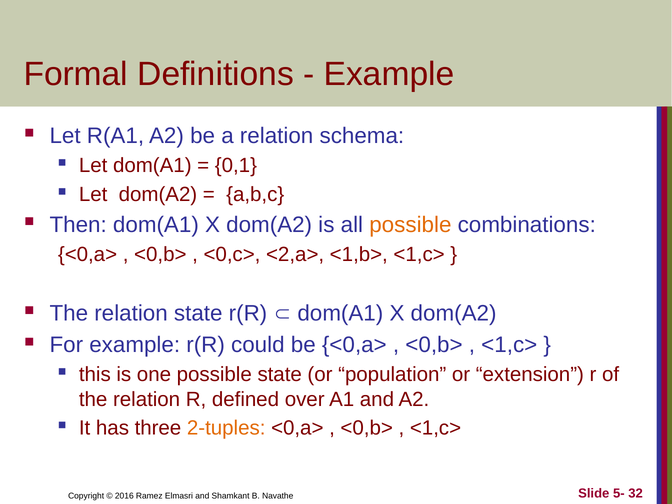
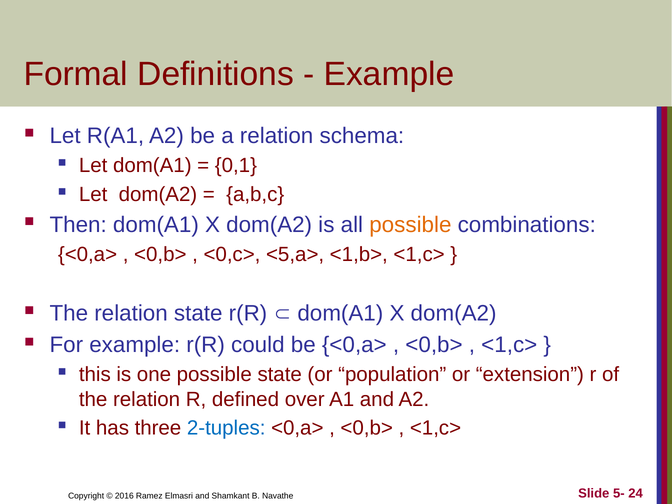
<2,a>: <2,a> -> <5,a>
2-tuples colour: orange -> blue
32: 32 -> 24
